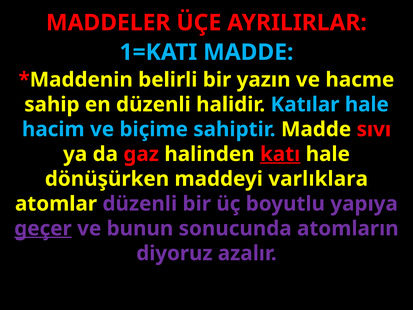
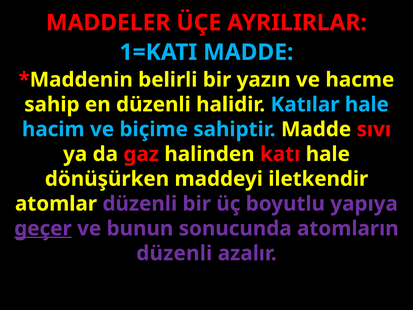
katı underline: present -> none
varlıklara: varlıklara -> iletkendir
diyoruz at (174, 253): diyoruz -> düzenli
